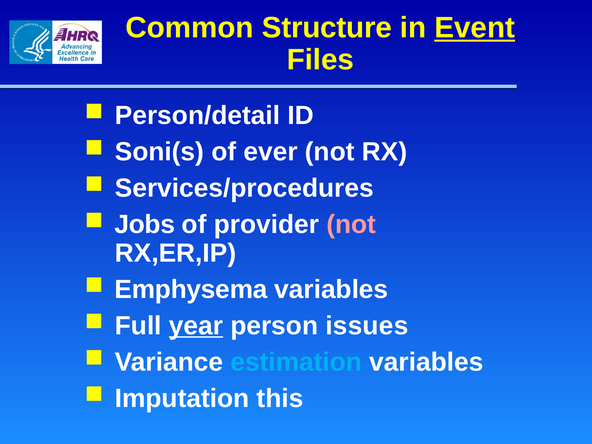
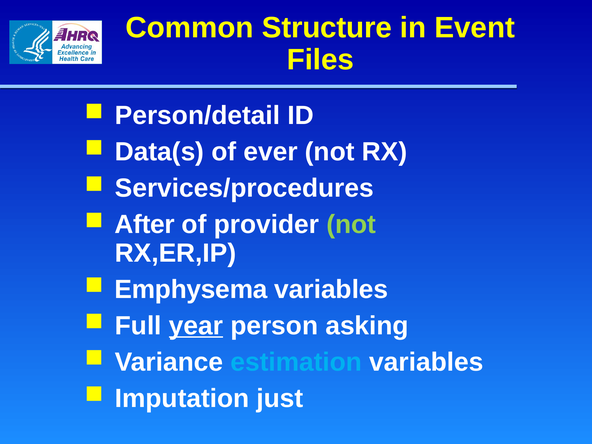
Event underline: present -> none
Soni(s: Soni(s -> Data(s
Jobs: Jobs -> After
not at (351, 225) colour: pink -> light green
issues: issues -> asking
this: this -> just
